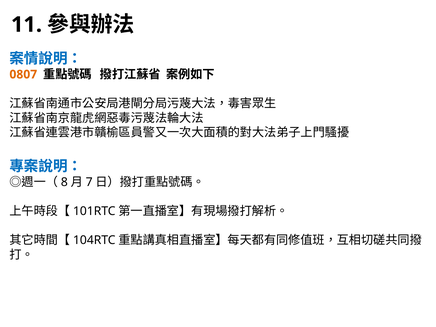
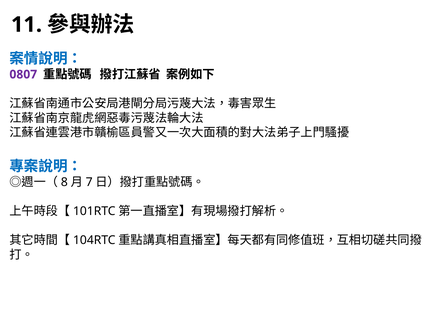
0807 colour: orange -> purple
